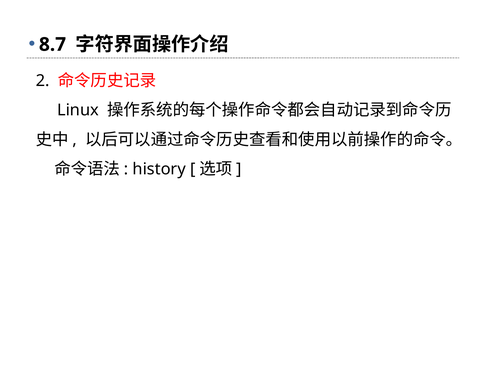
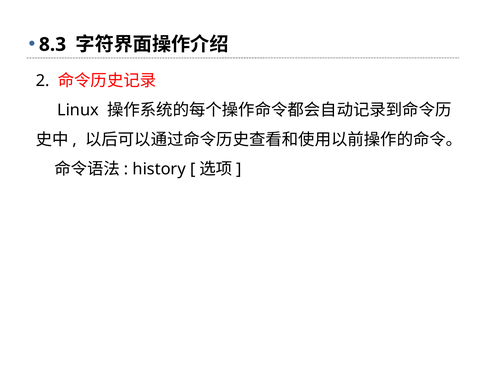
8.7: 8.7 -> 8.3
